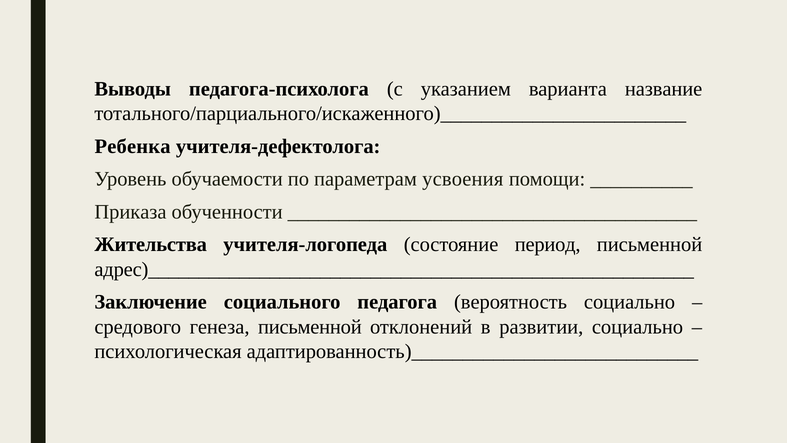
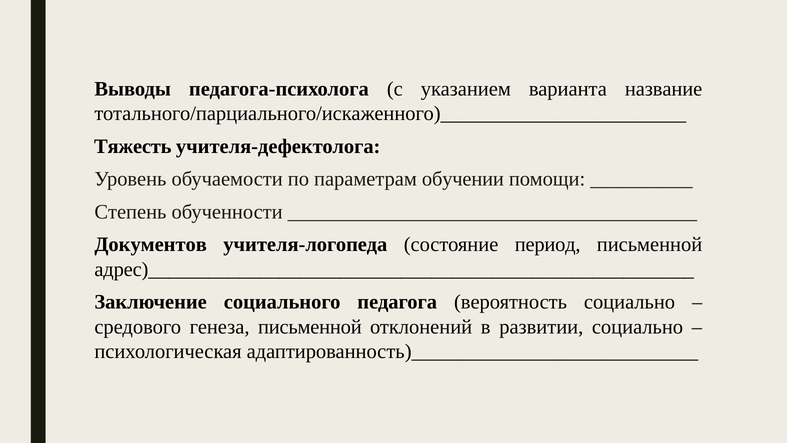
Ребенка: Ребенка -> Тяжесть
усвоения: усвоения -> обучении
Приказа: Приказа -> Степень
Жительства: Жительства -> Документов
